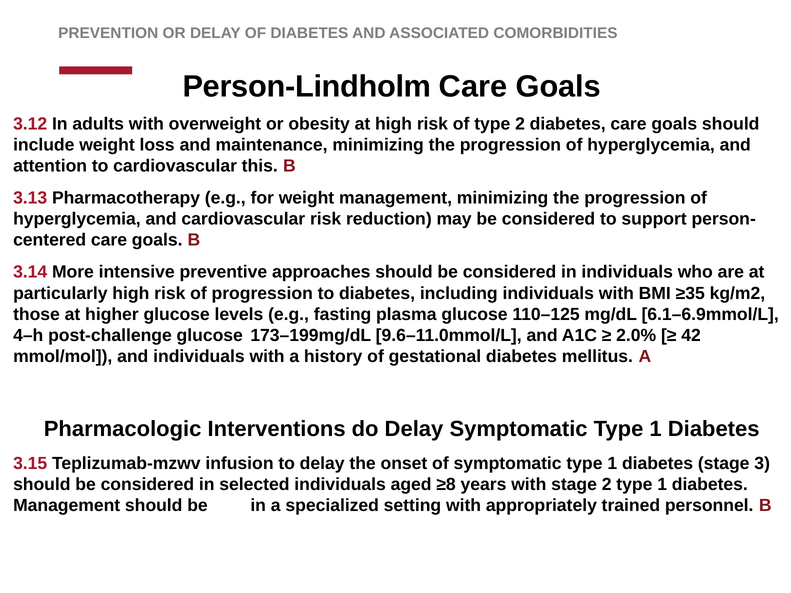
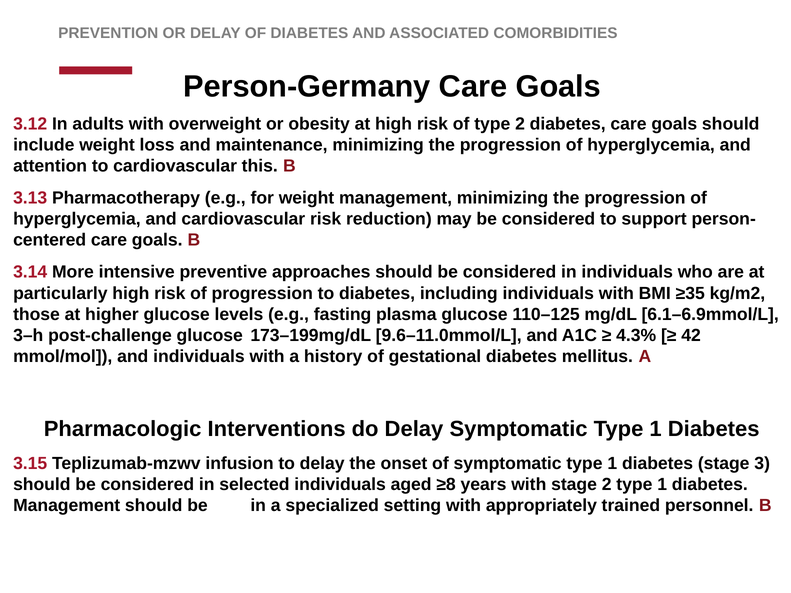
Person-Lindholm: Person-Lindholm -> Person-Germany
4–h: 4–h -> 3–h
2.0%: 2.0% -> 4.3%
